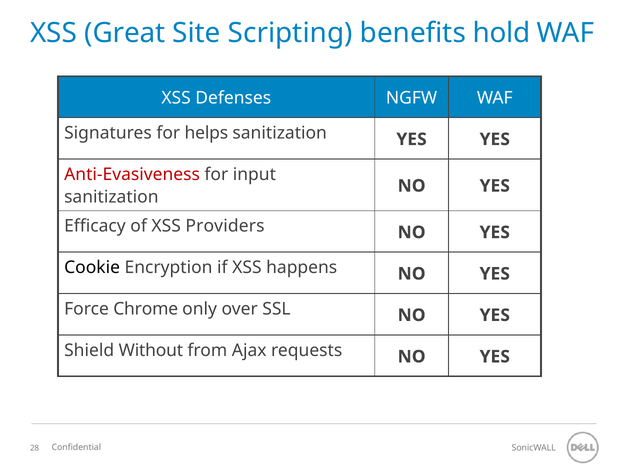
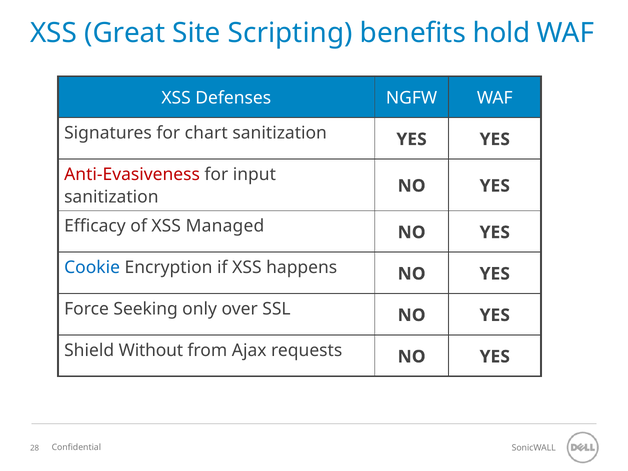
helps: helps -> chart
Providers: Providers -> Managed
Cookie colour: black -> blue
Chrome: Chrome -> Seeking
